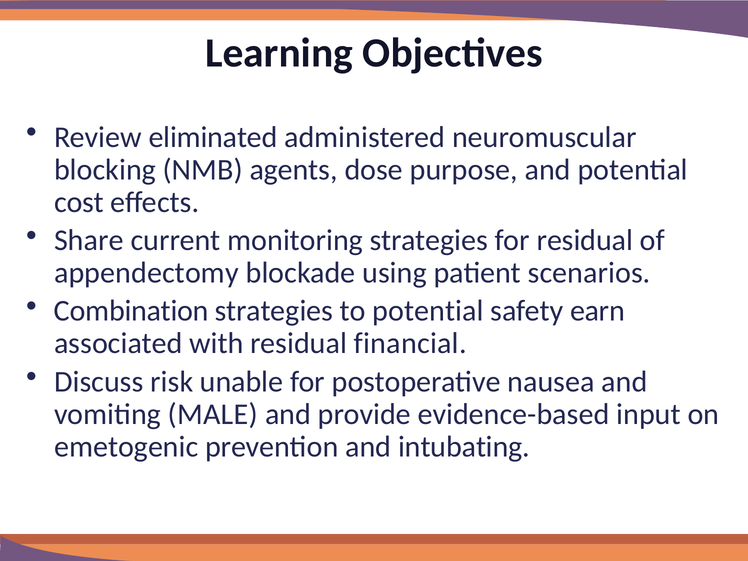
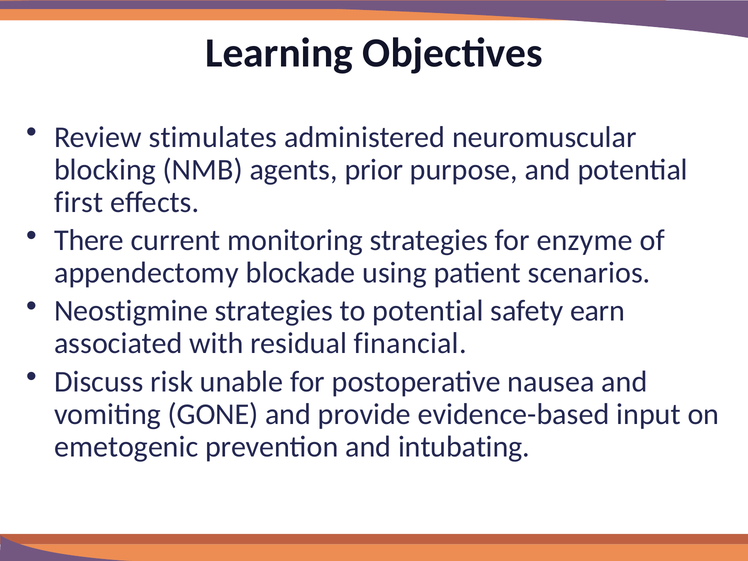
eliminated: eliminated -> stimulates
dose: dose -> prior
cost: cost -> first
Share: Share -> There
for residual: residual -> enzyme
Combination: Combination -> Neostigmine
MALE: MALE -> GONE
